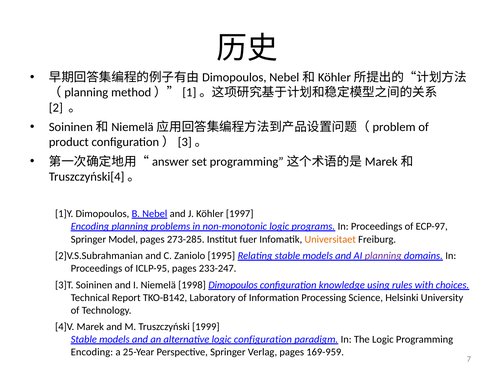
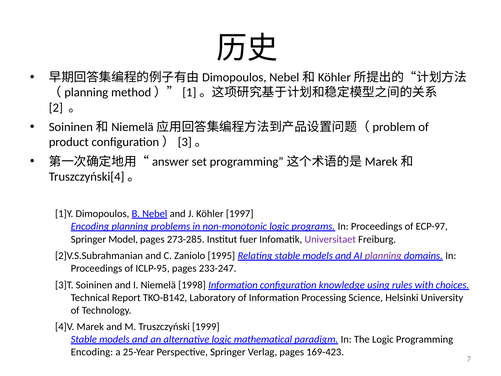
Universitaet colour: orange -> purple
1998 Dimopoulos: Dimopoulos -> Information
logic configuration: configuration -> mathematical
169-959: 169-959 -> 169-423
